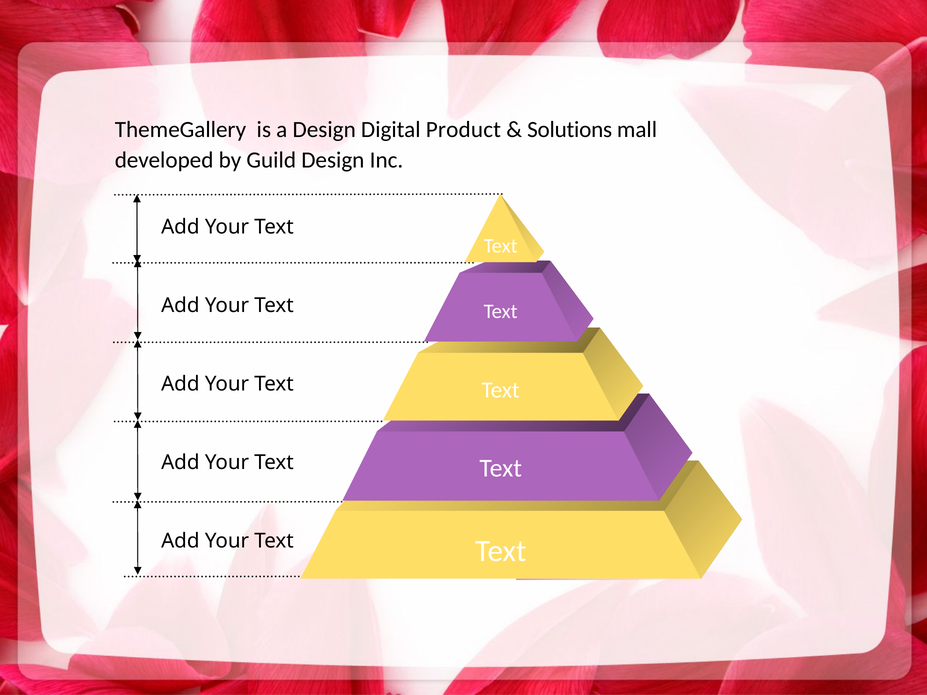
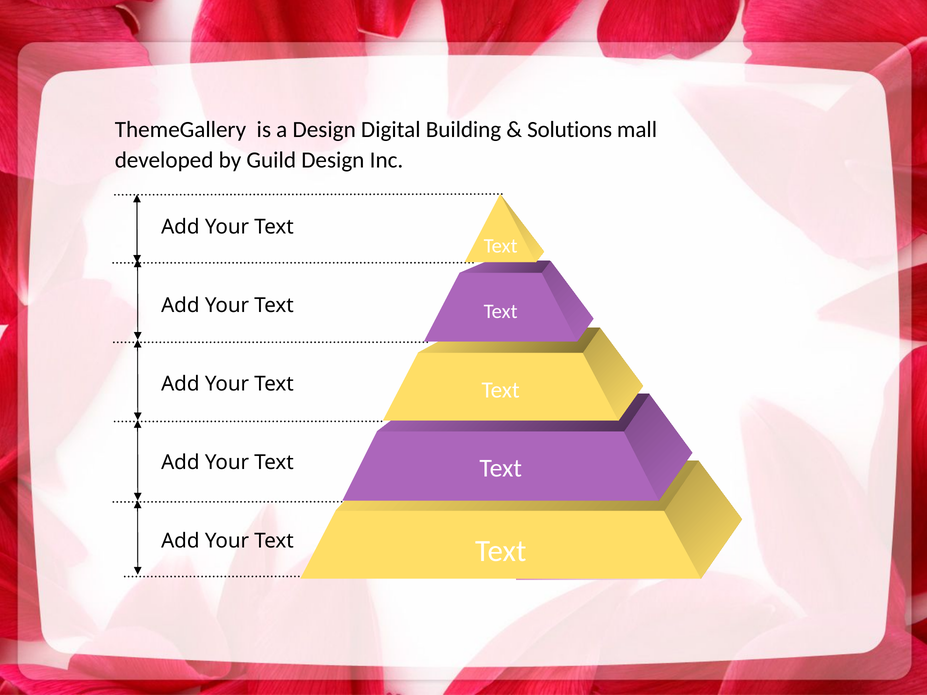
Product: Product -> Building
